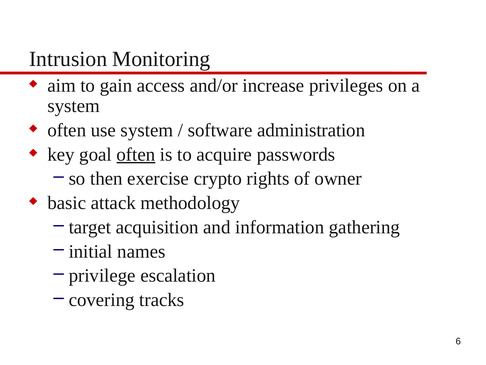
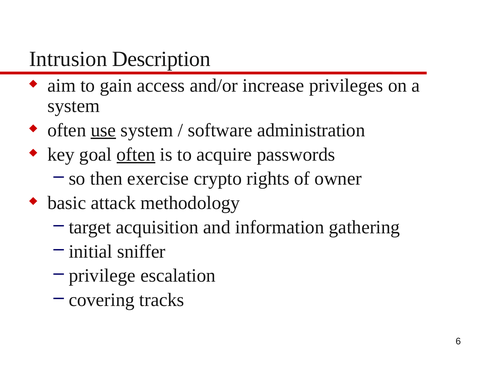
Monitoring: Monitoring -> Description
use underline: none -> present
names: names -> sniffer
